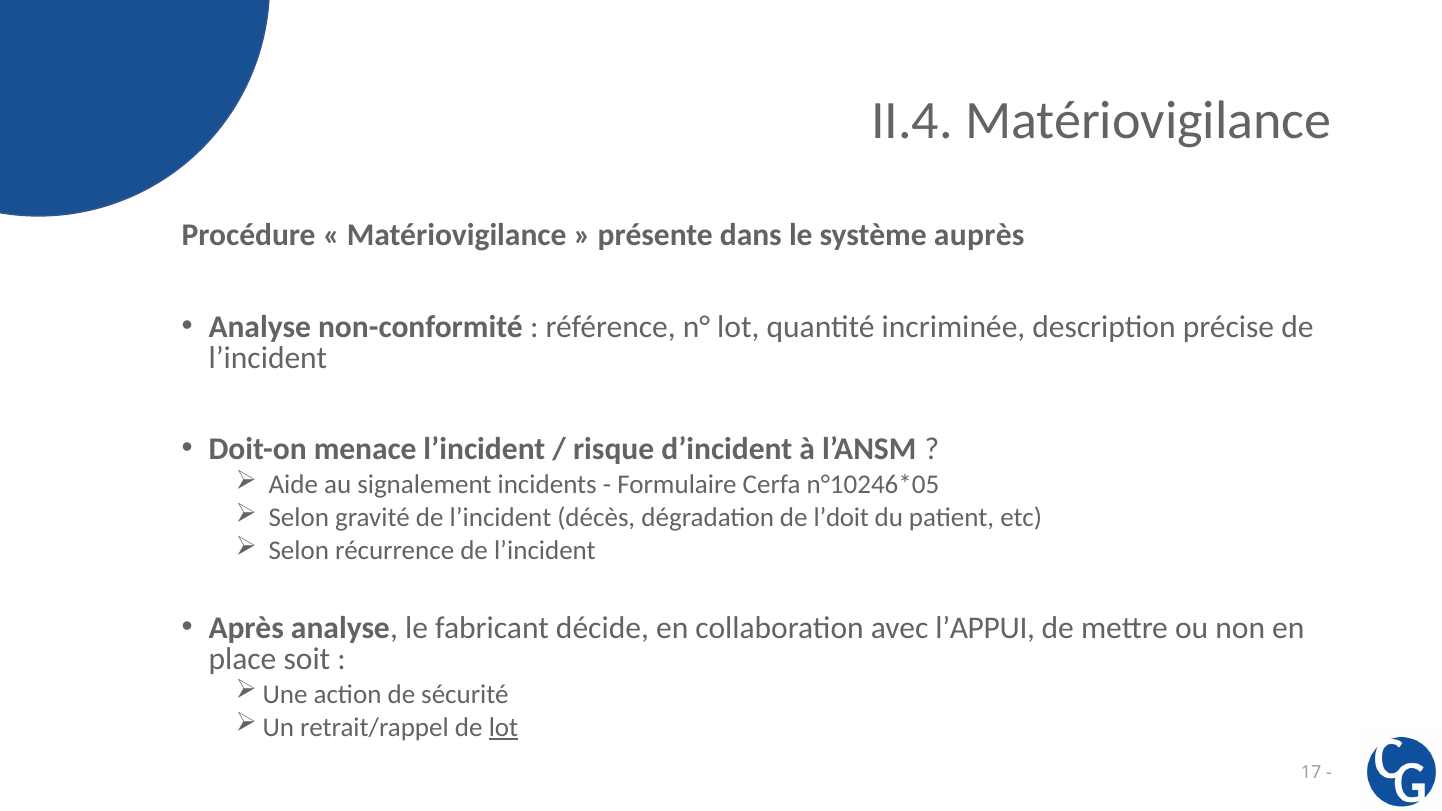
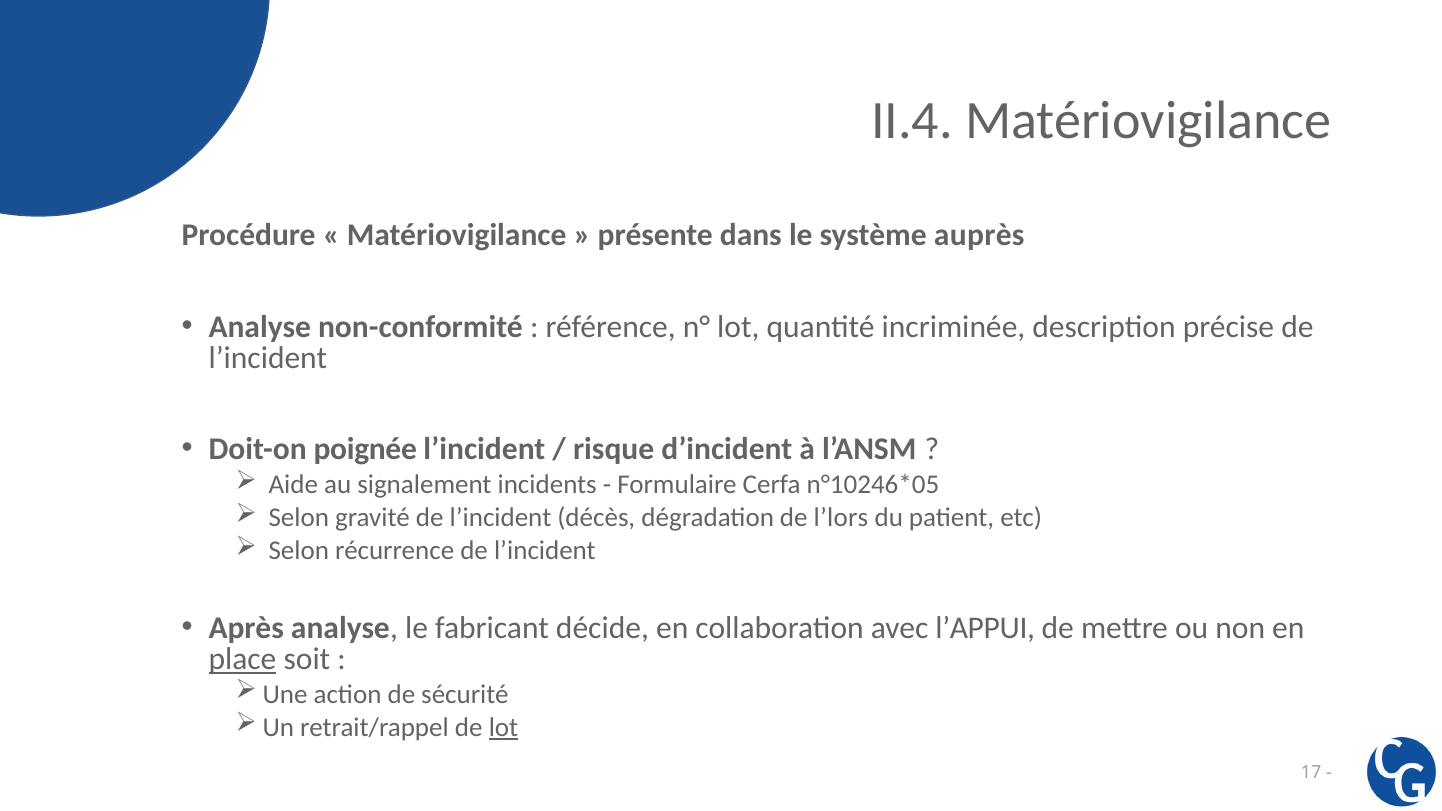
menace: menace -> poignée
l’doit: l’doit -> l’lors
place underline: none -> present
